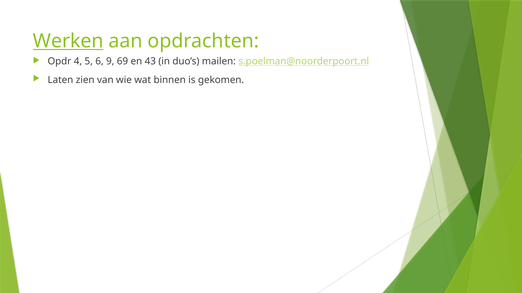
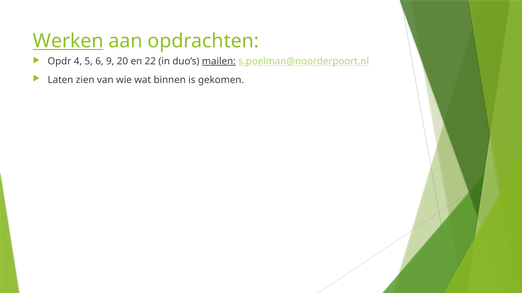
69: 69 -> 20
43: 43 -> 22
mailen underline: none -> present
